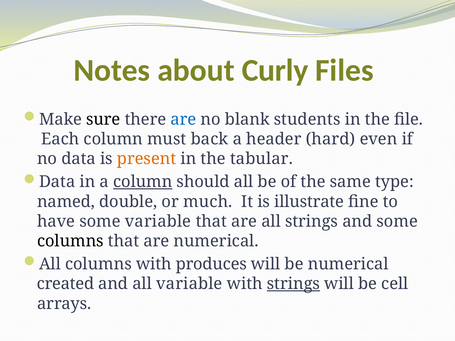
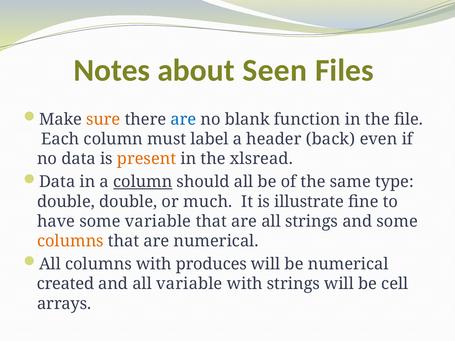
Curly: Curly -> Seen
sure colour: black -> orange
students: students -> function
back: back -> label
hard: hard -> back
tabular: tabular -> xlsread
named at (66, 202): named -> double
columns at (70, 241) colour: black -> orange
strings at (293, 284) underline: present -> none
